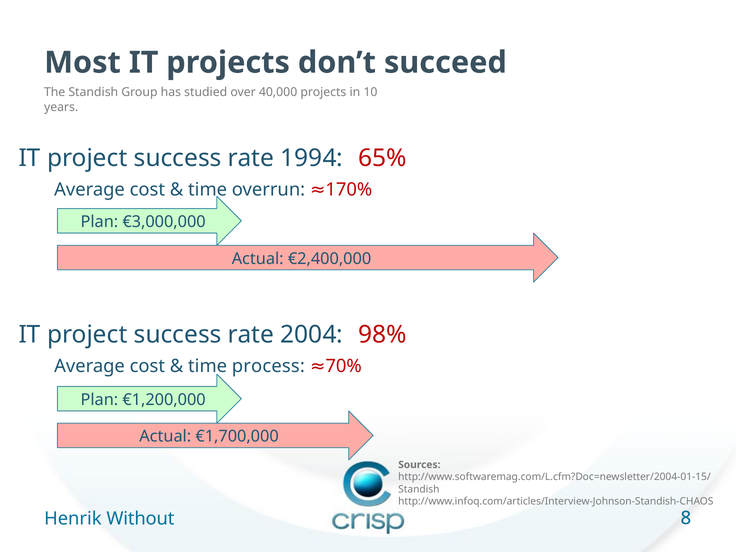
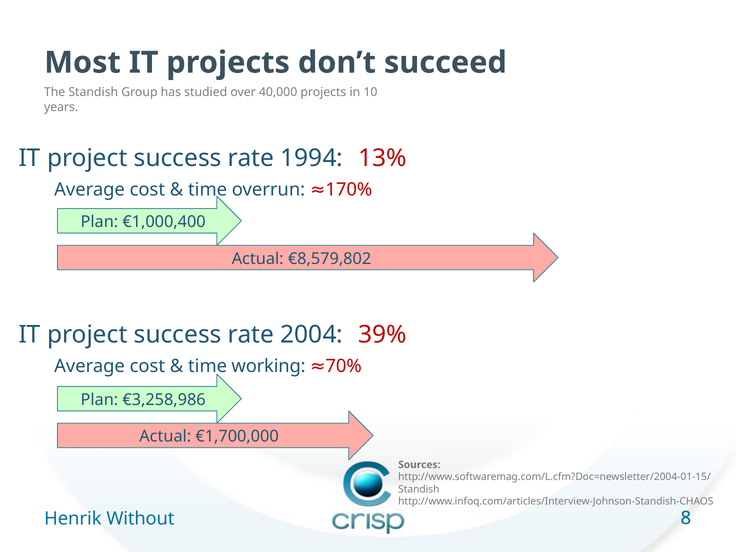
65%: 65% -> 13%
€3,000,000: €3,000,000 -> €1,000,400
€2,400,000: €2,400,000 -> €8,579,802
98%: 98% -> 39%
process: process -> working
€1,200,000: €1,200,000 -> €3,258,986
